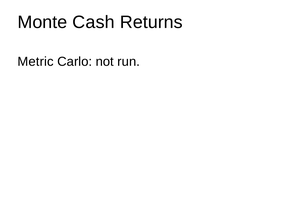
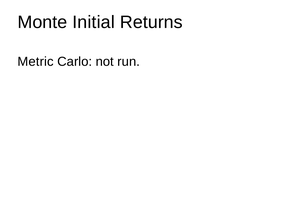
Cash: Cash -> Initial
